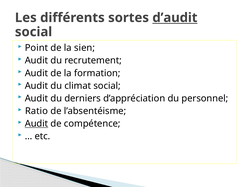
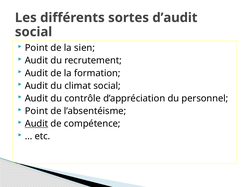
d’audit underline: present -> none
derniers: derniers -> contrôle
Ratio at (36, 111): Ratio -> Point
